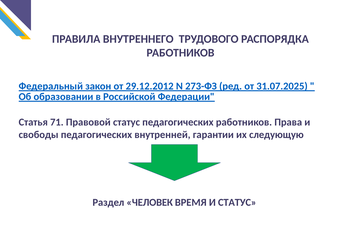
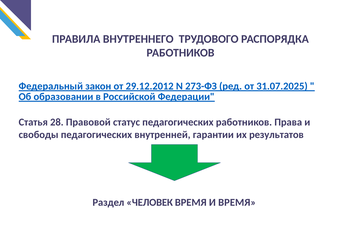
71: 71 -> 28
следующую: следующую -> результатов
И СТАТУС: СТАТУС -> ВРЕМЯ
